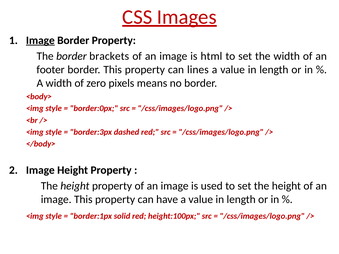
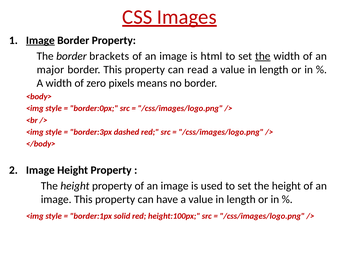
the at (263, 56) underline: none -> present
footer: footer -> major
lines: lines -> read
